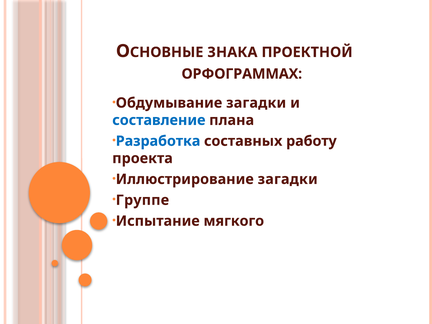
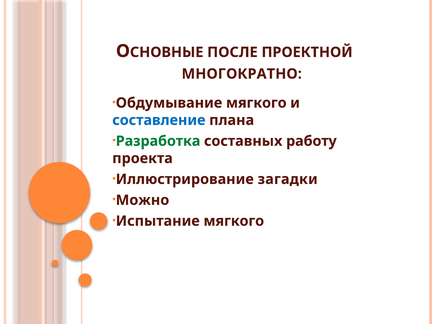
ЗНАКА: ЗНАКА -> ПОСЛЕ
ОРФОГРАММАХ: ОРФОГРАММАХ -> МНОГОКРАТНО
Обдумывание загадки: загадки -> мягкого
Разработка colour: blue -> green
Группе: Группе -> Можно
